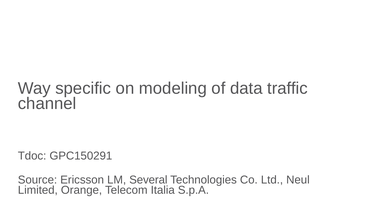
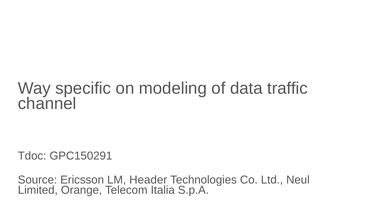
Several: Several -> Header
